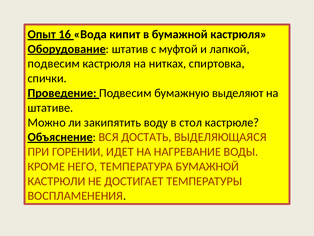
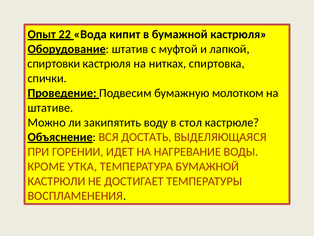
16: 16 -> 22
подвесим at (54, 64): подвесим -> спиртовки
выделяют: выделяют -> молотком
НЕГО: НЕГО -> УТКА
